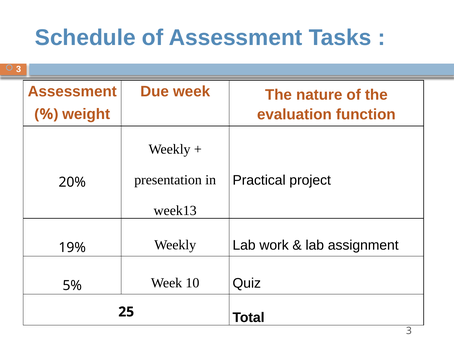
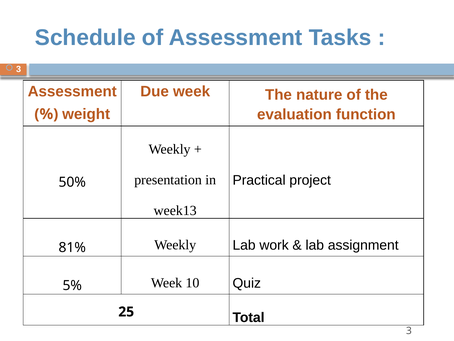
20%: 20% -> 50%
19%: 19% -> 81%
